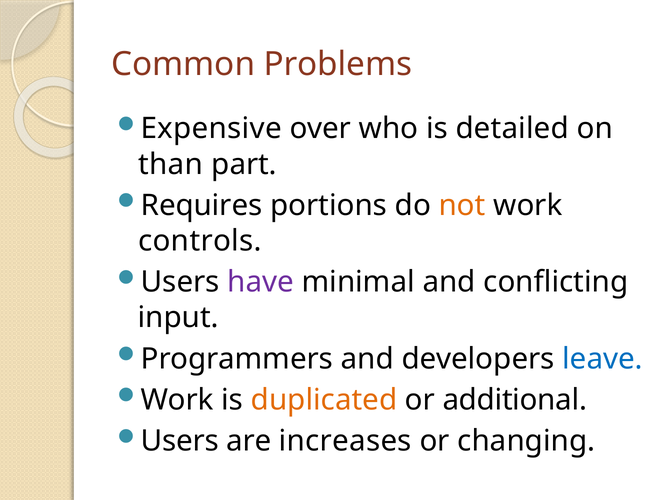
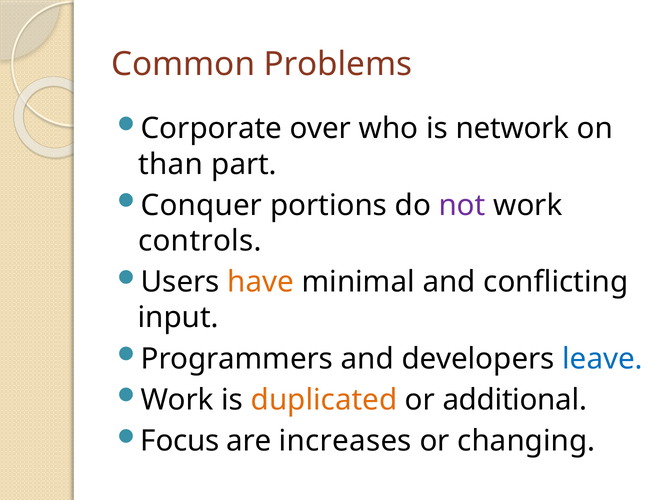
Expensive: Expensive -> Corporate
detailed: detailed -> network
Requires: Requires -> Conquer
not colour: orange -> purple
have colour: purple -> orange
Users at (180, 441): Users -> Focus
